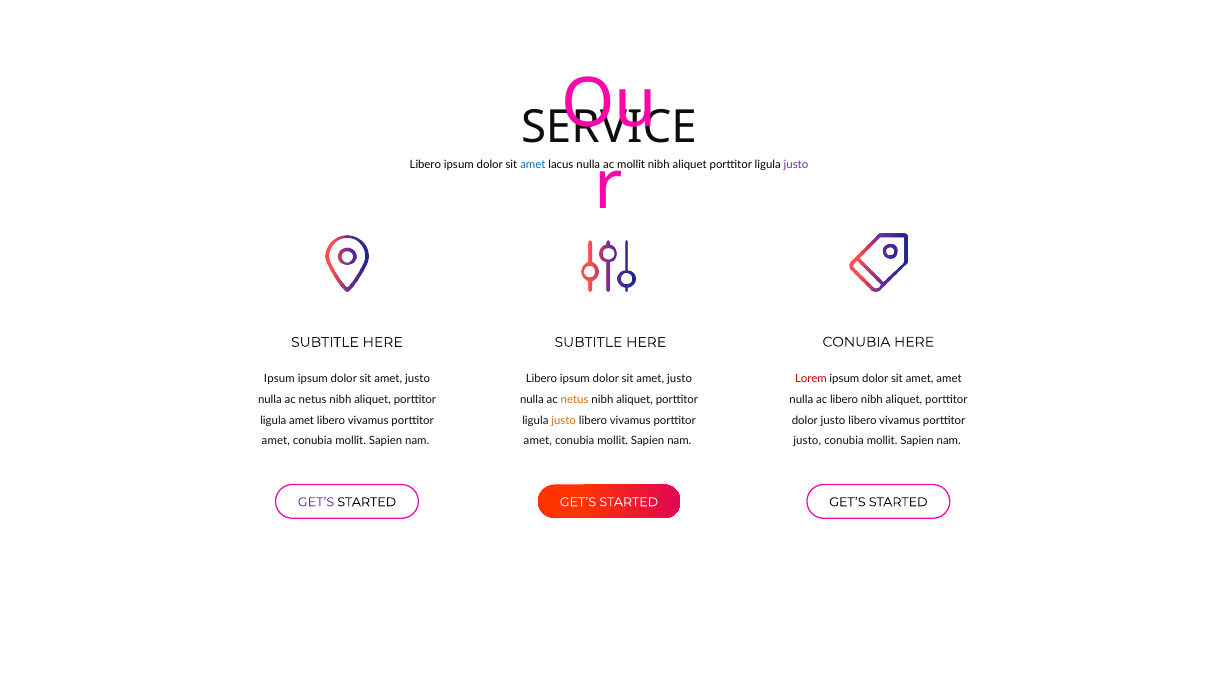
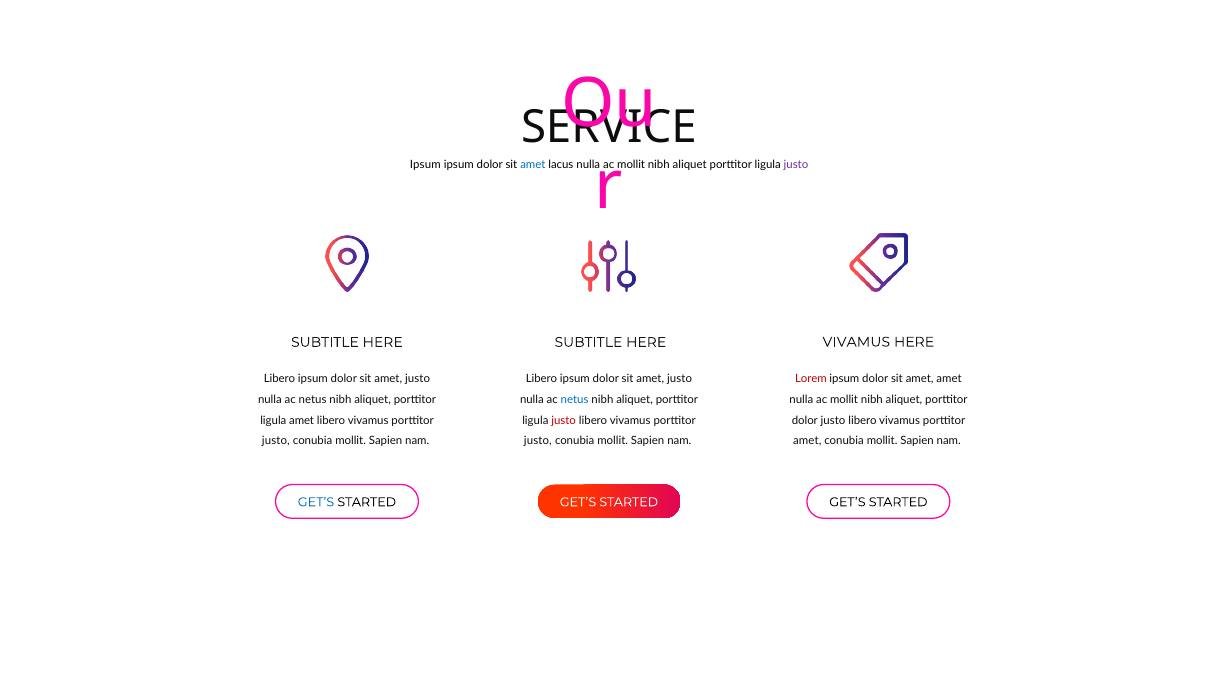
Libero at (425, 165): Libero -> Ipsum
CONUBIA at (856, 342): CONUBIA -> VIVAMUS
Ipsum at (279, 379): Ipsum -> Libero
netus at (575, 400) colour: orange -> blue
libero at (844, 400): libero -> mollit
justo at (564, 420) colour: orange -> red
amet at (276, 441): amet -> justo
amet at (538, 441): amet -> justo
justo at (807, 441): justo -> amet
GET’S at (316, 502) colour: purple -> blue
